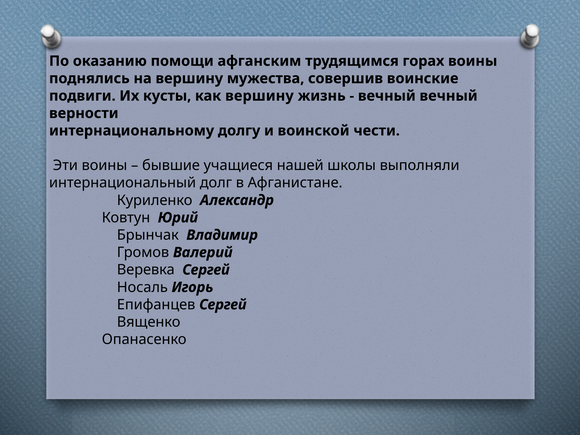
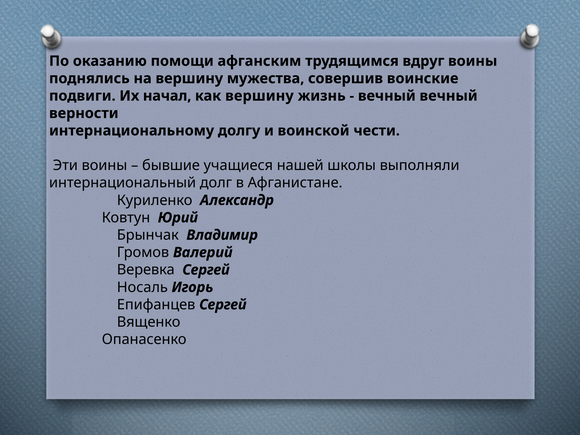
горах: горах -> вдруг
кусты: кусты -> начал
